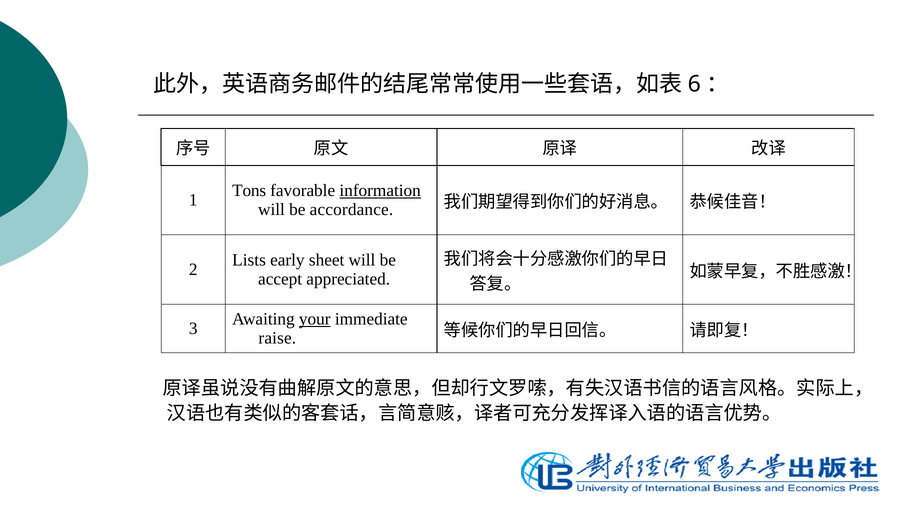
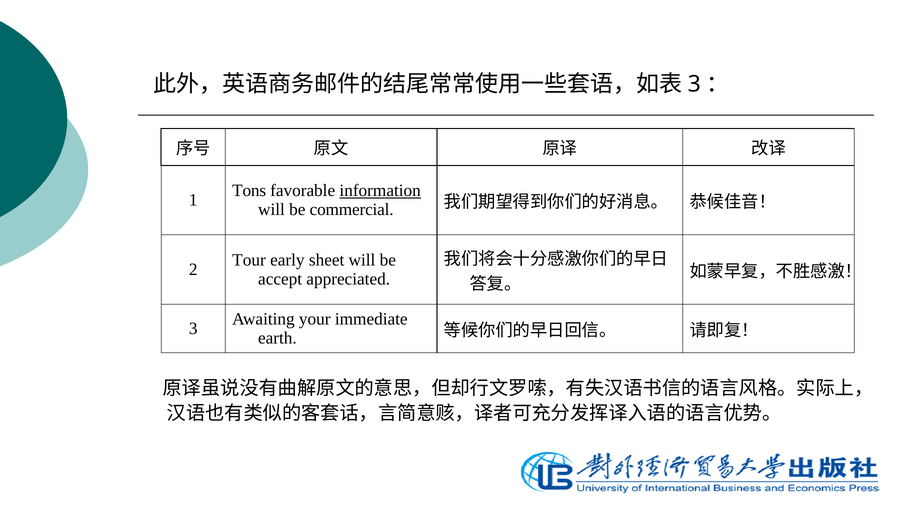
6 at (694, 84): 6 -> 3
accordance: accordance -> commercial
Lists: Lists -> Tour
your underline: present -> none
raise: raise -> earth
